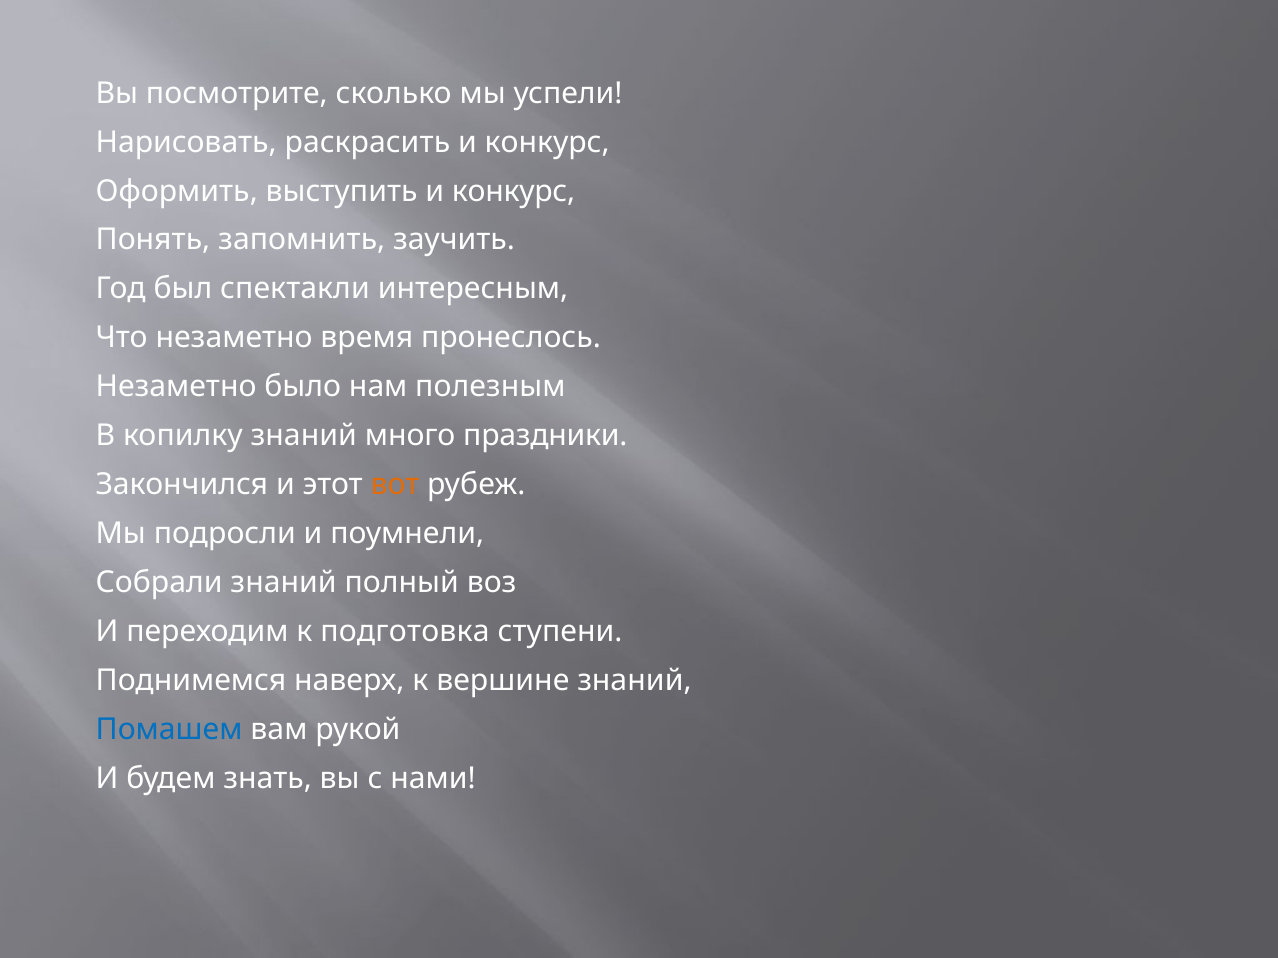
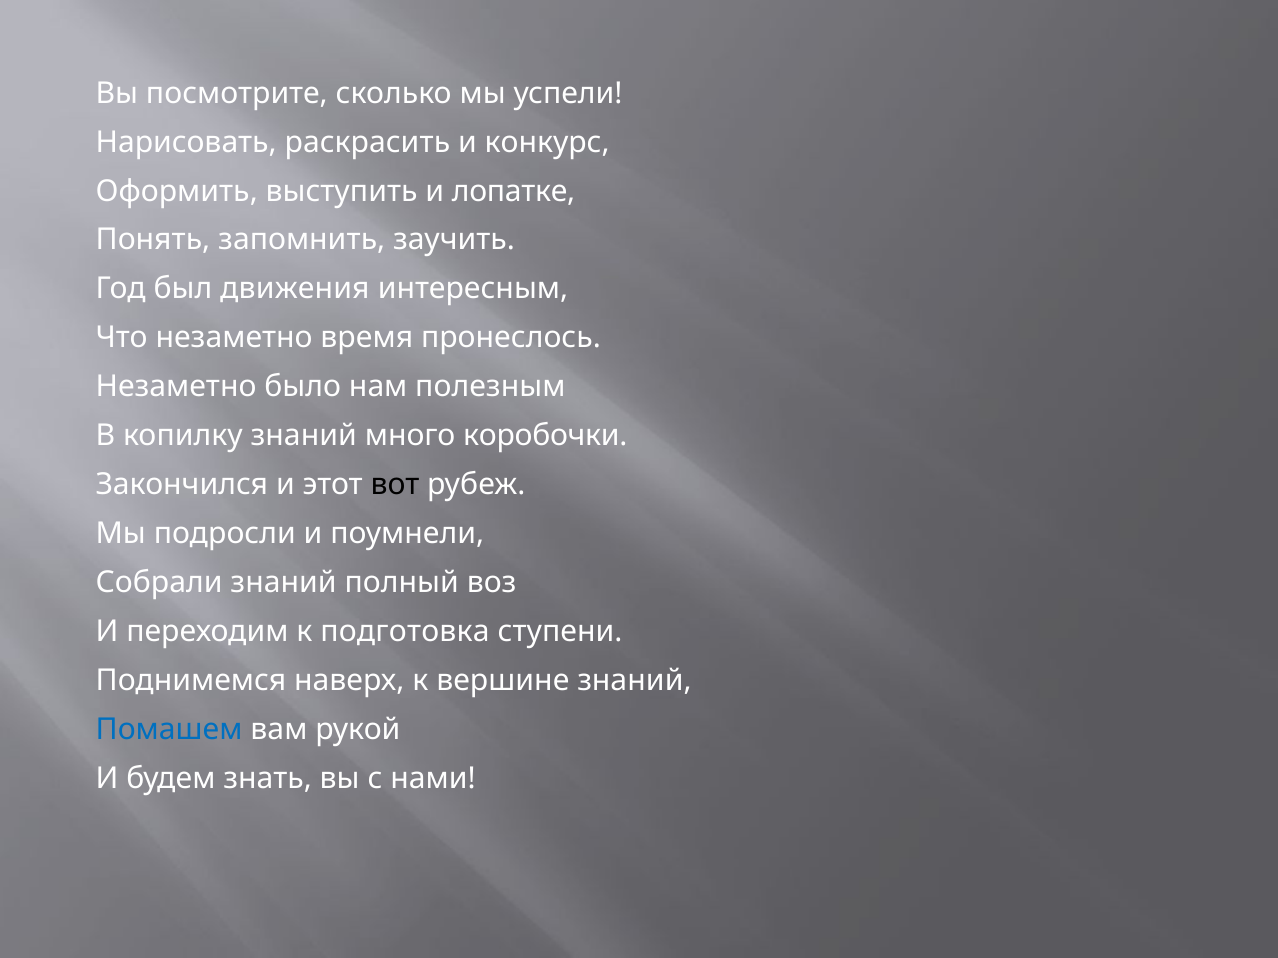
выступить и конкурс: конкурс -> лопатке
спектакли: спектакли -> движения
праздники: праздники -> коробочки
вот colour: orange -> black
